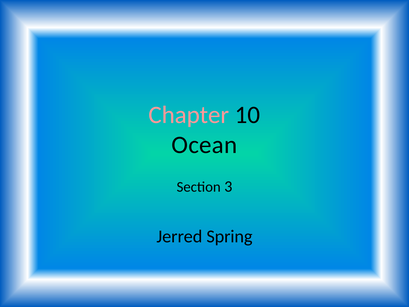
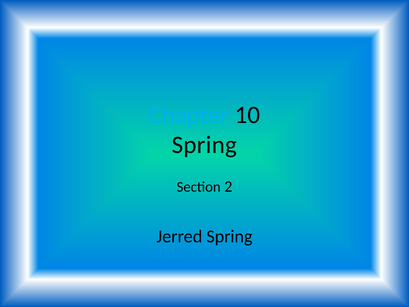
Chapter colour: pink -> light blue
Ocean at (204, 145): Ocean -> Spring
3: 3 -> 2
